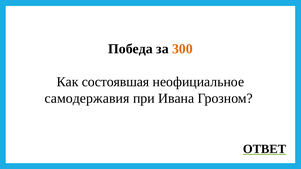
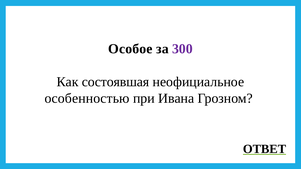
Победа: Победа -> Особое
300 colour: orange -> purple
самодержавия: самодержавия -> особенностью
